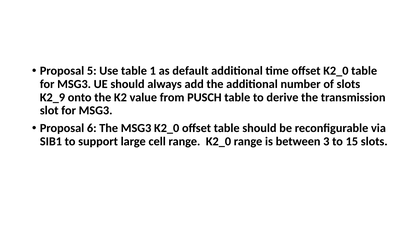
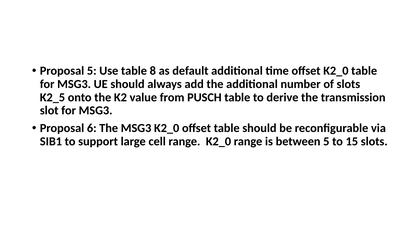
1: 1 -> 8
K2_9: K2_9 -> K2_5
between 3: 3 -> 5
